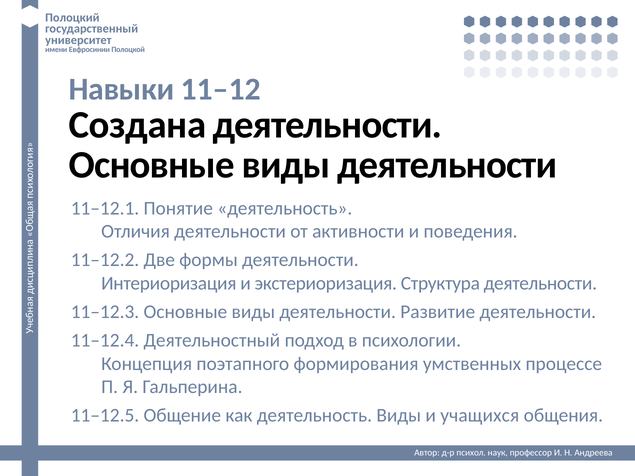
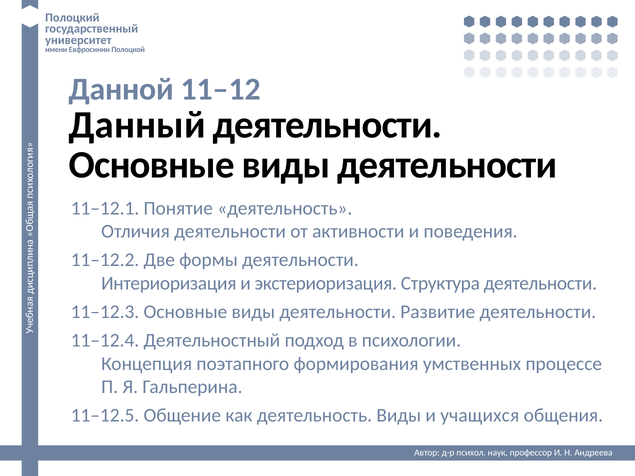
Навыки: Навыки -> Данной
Создана: Создана -> Данный
